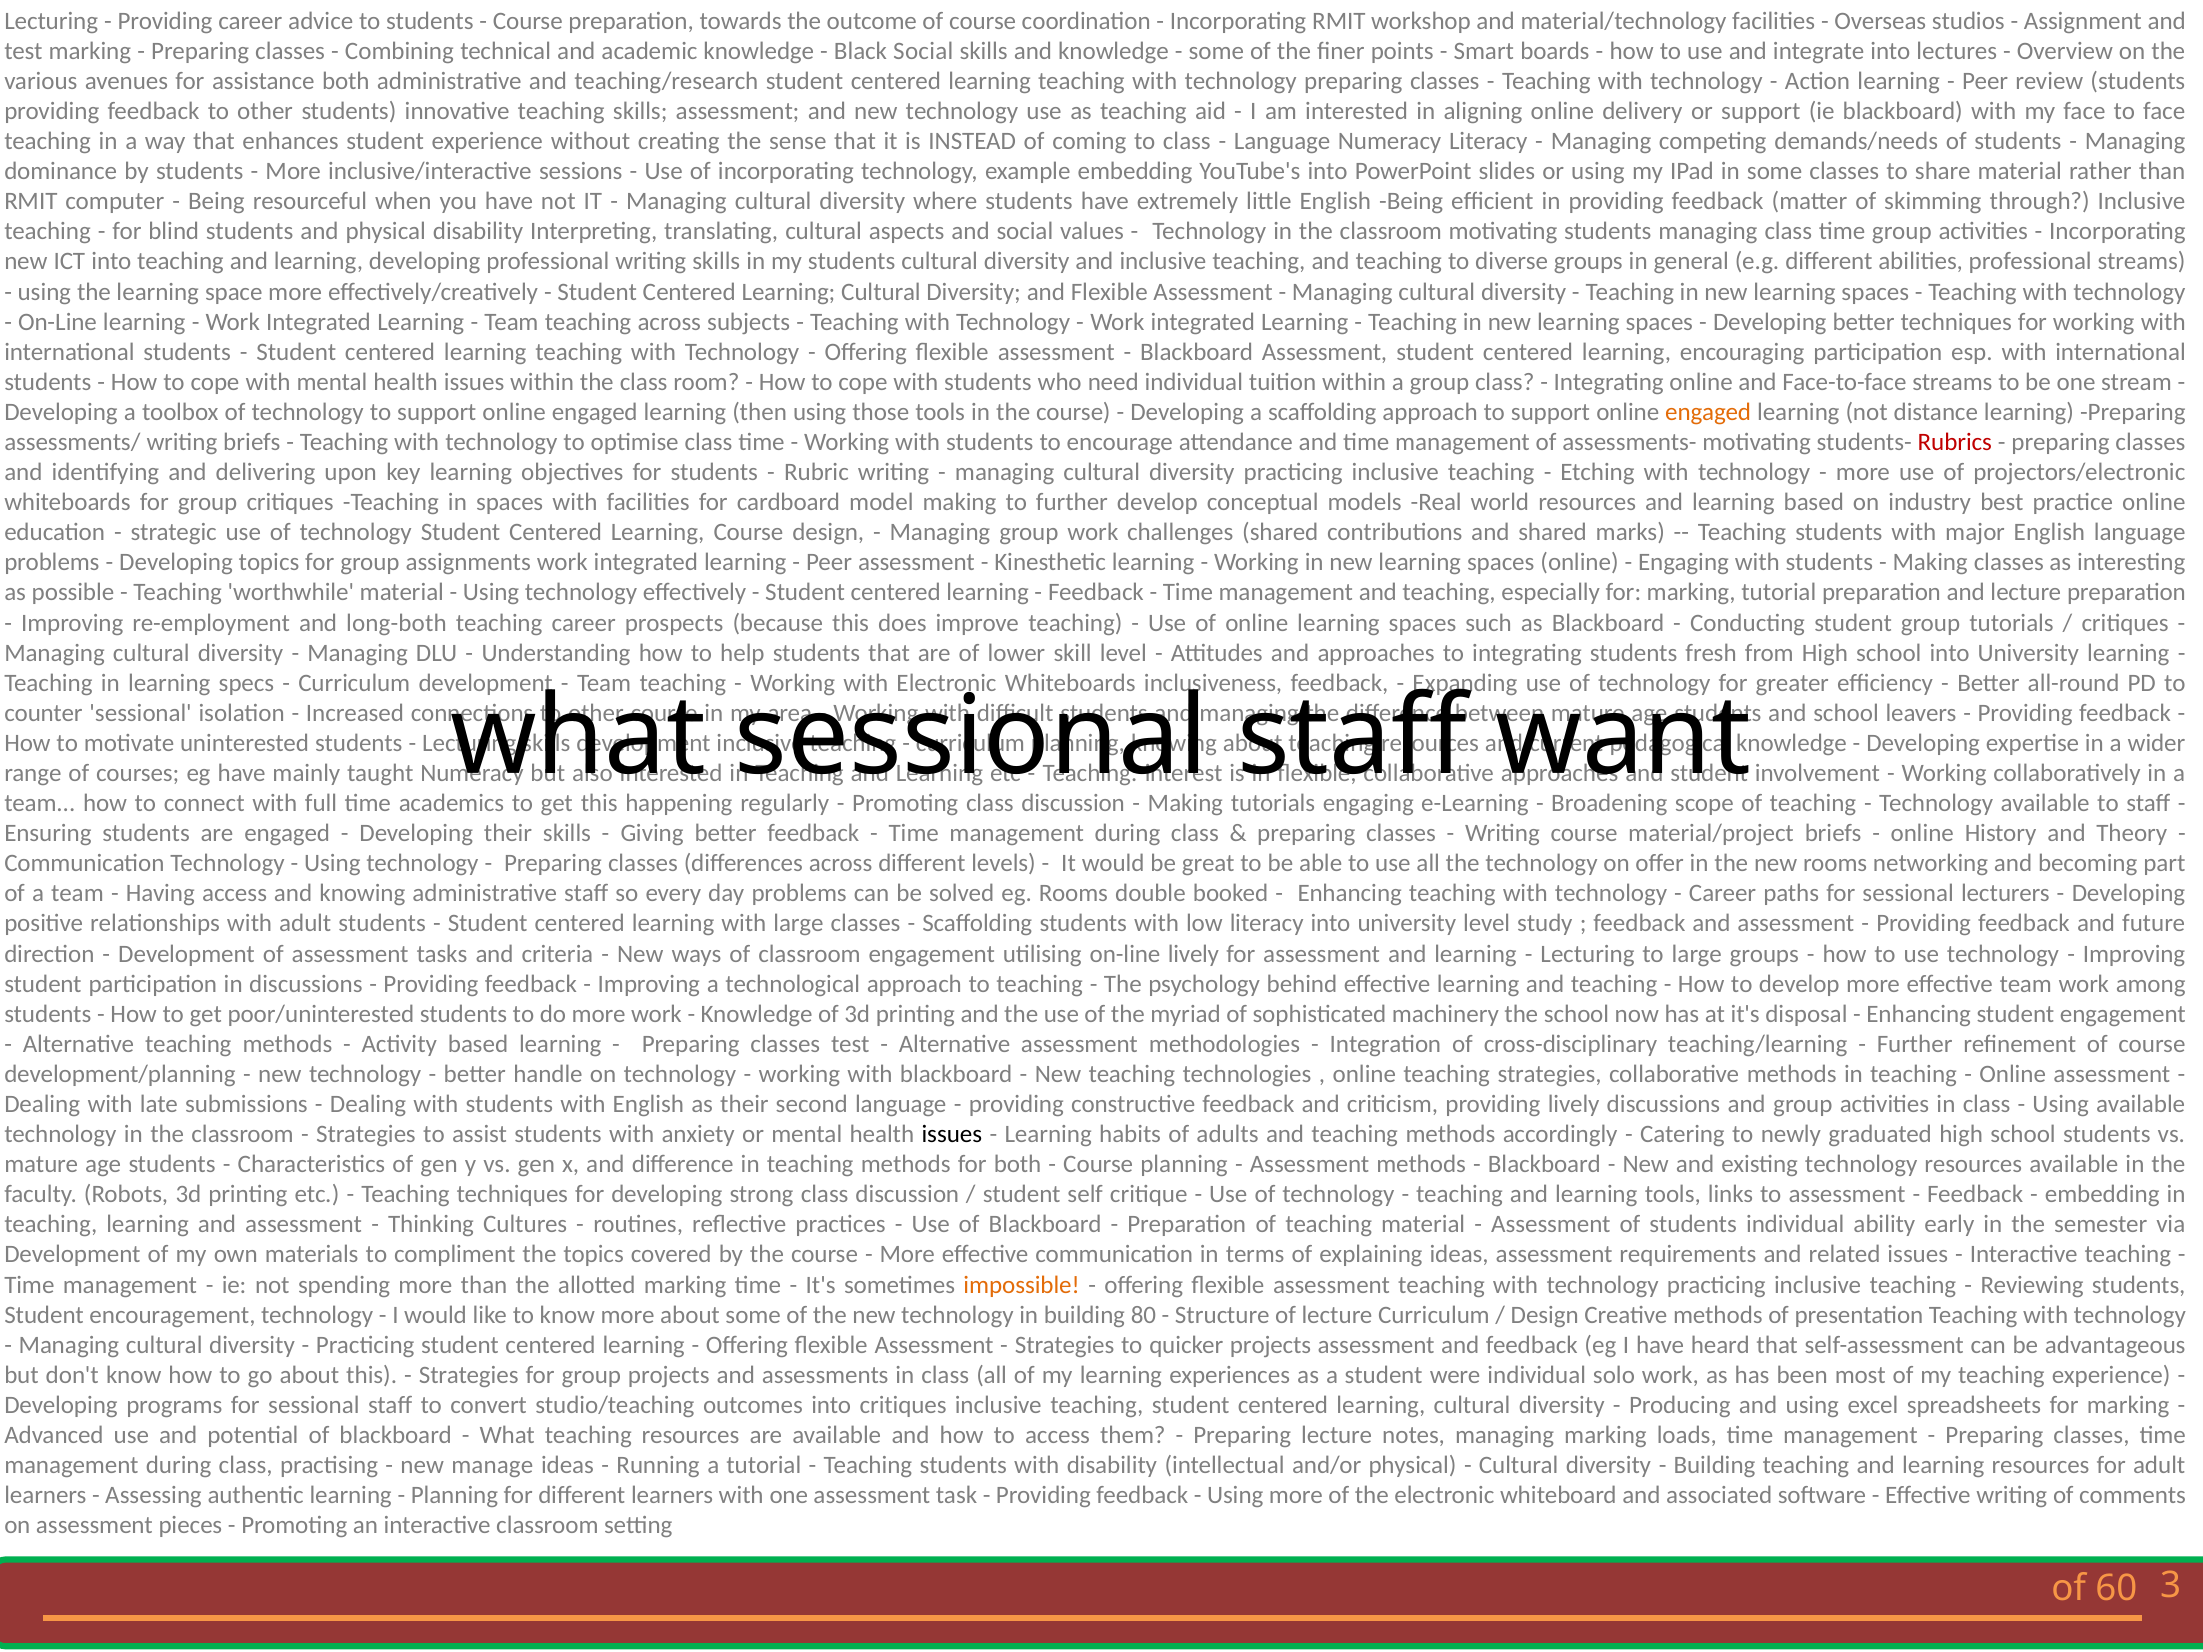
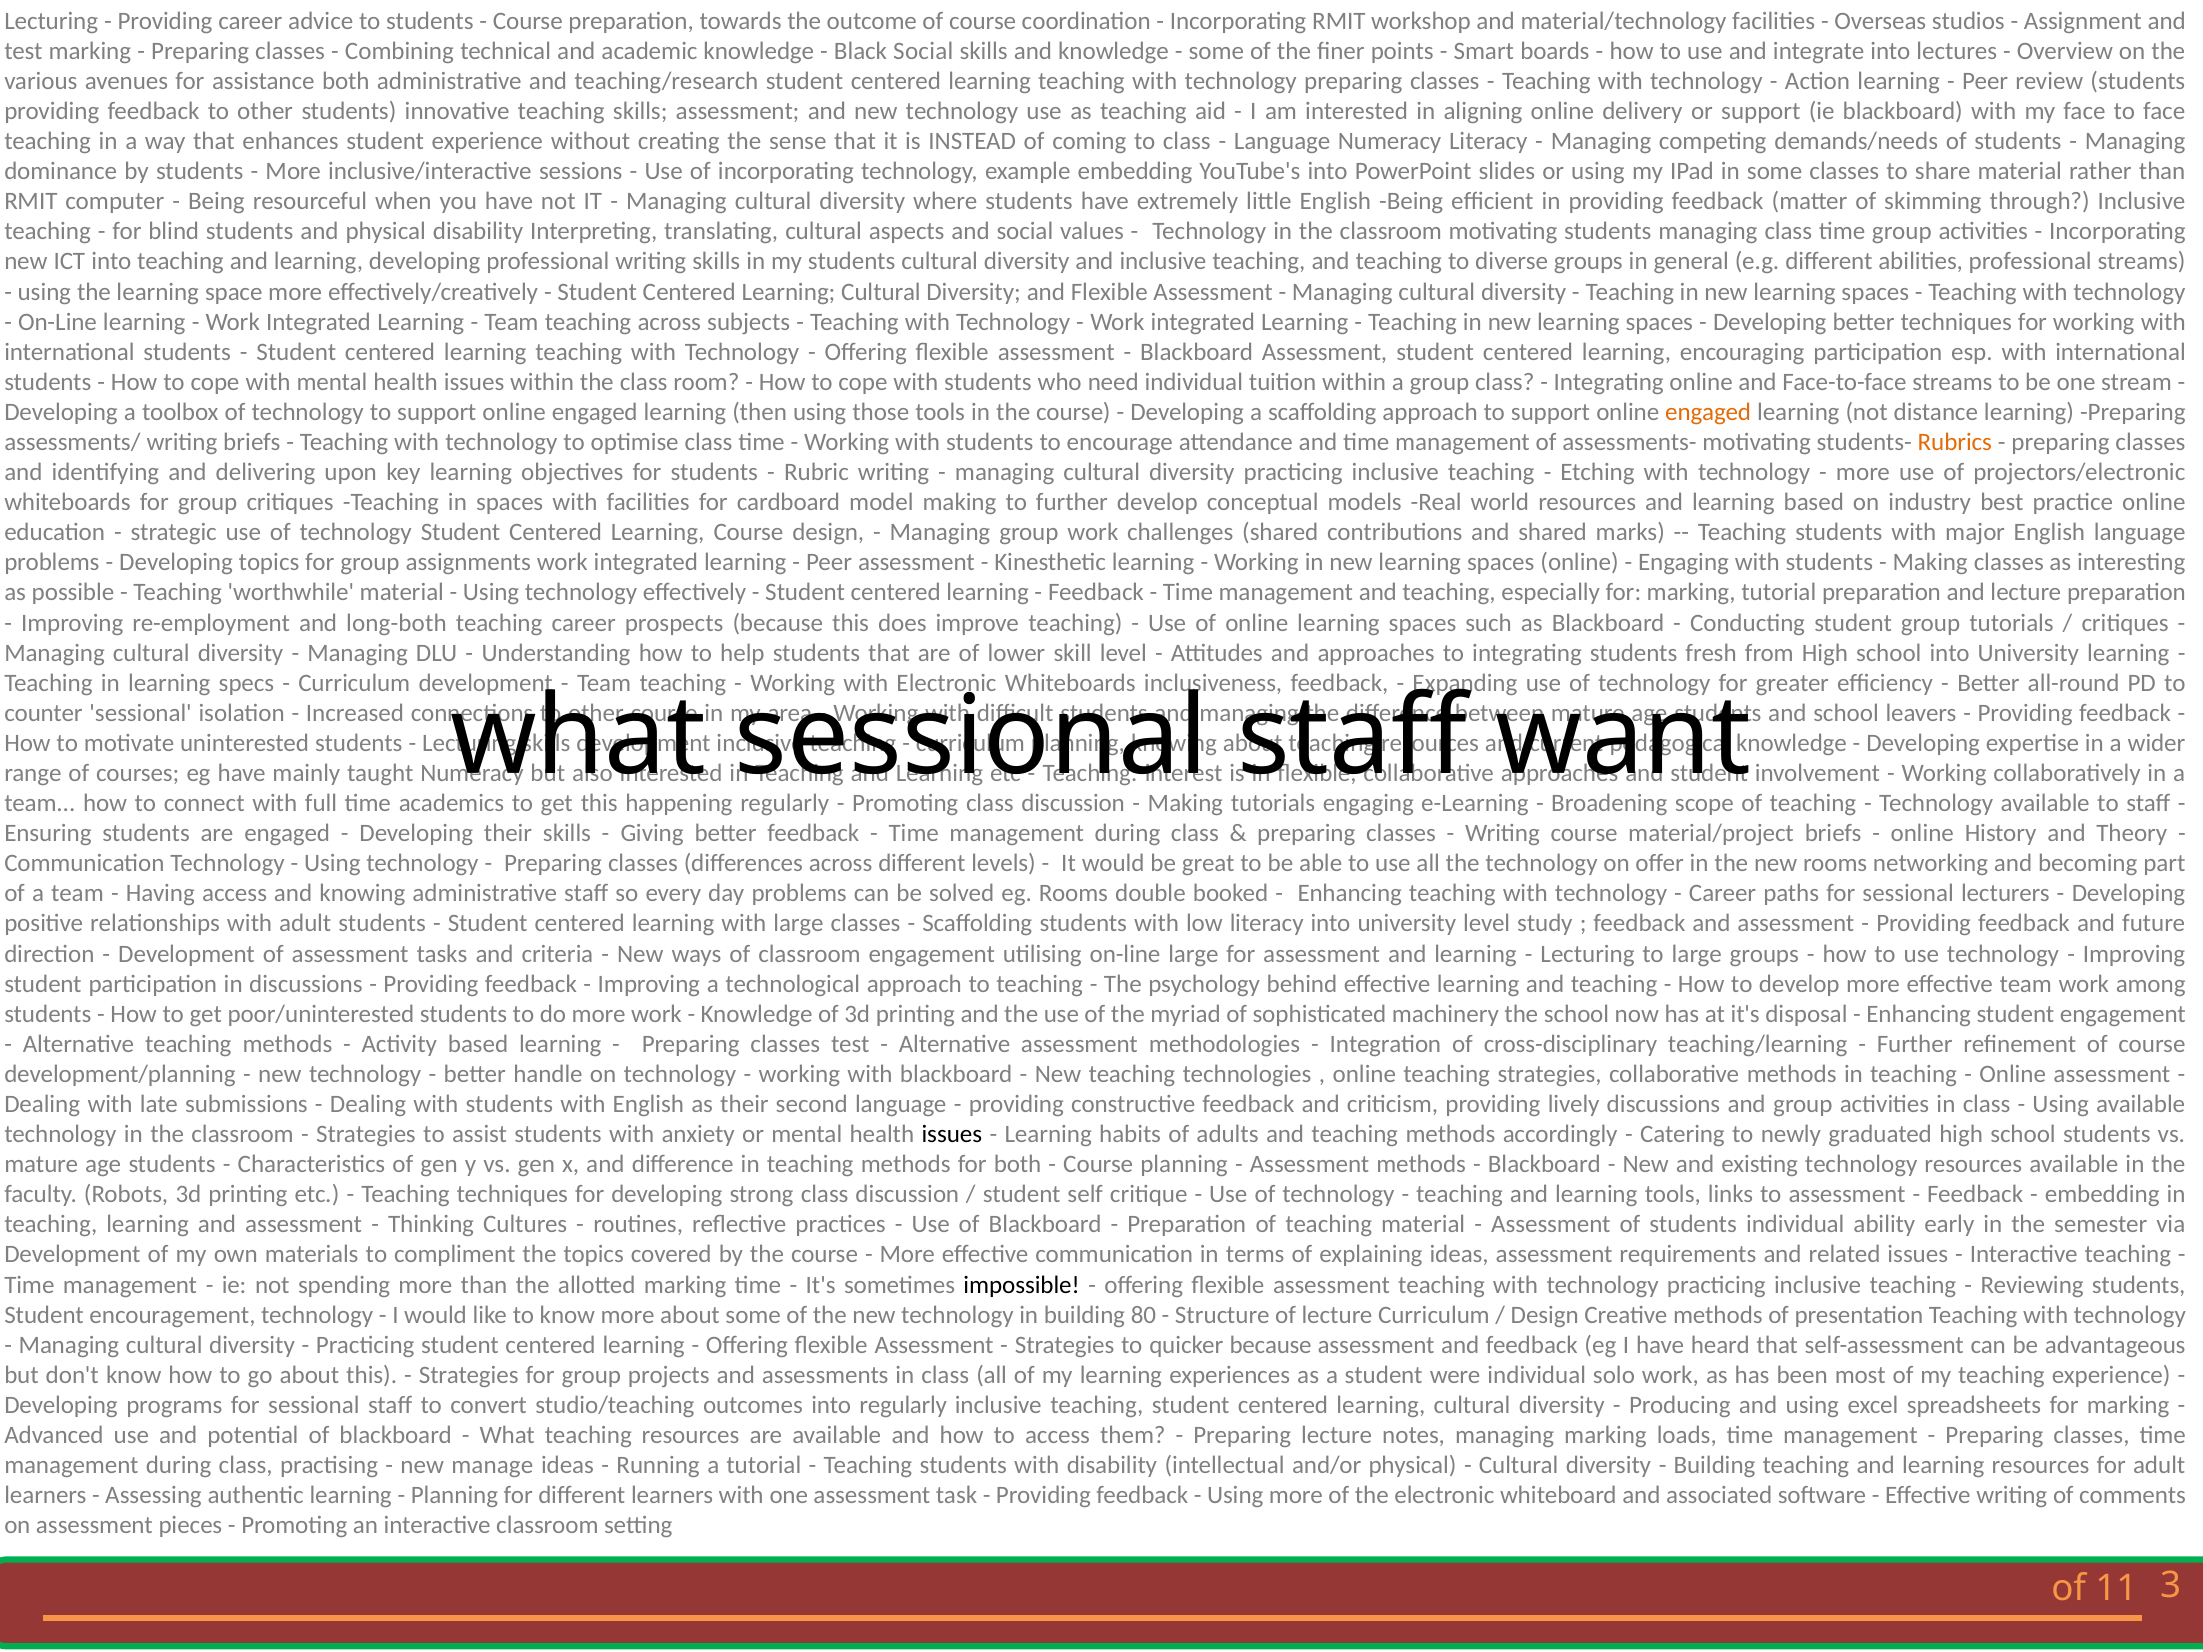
Rubrics colour: red -> orange
on-line lively: lively -> large
impossible colour: orange -> black
quicker projects: projects -> because
into critiques: critiques -> regularly
60: 60 -> 11
